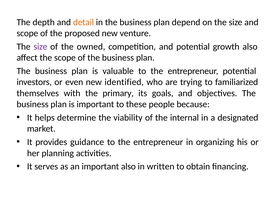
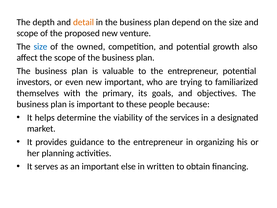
size at (40, 47) colour: purple -> blue
new identified: identified -> important
internal: internal -> services
important also: also -> else
